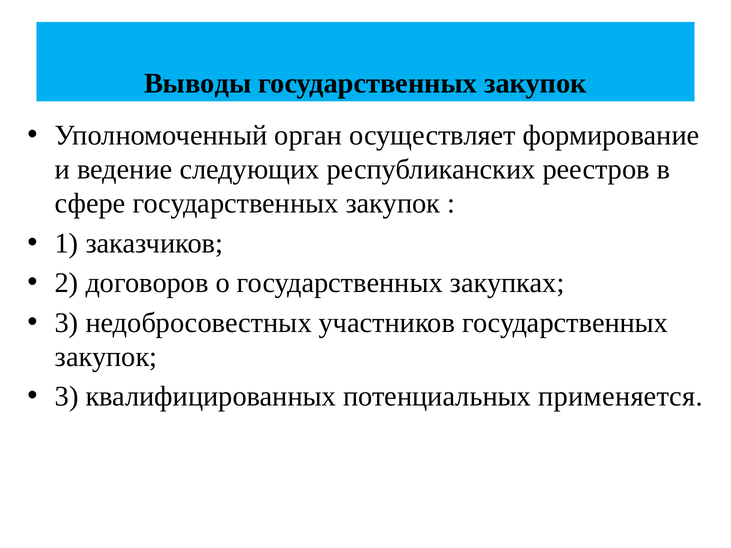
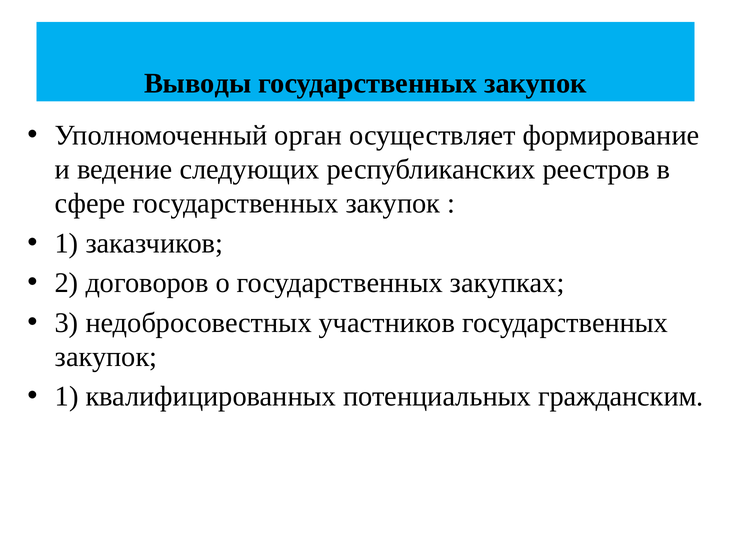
3 at (67, 397): 3 -> 1
применяется: применяется -> гражданским
